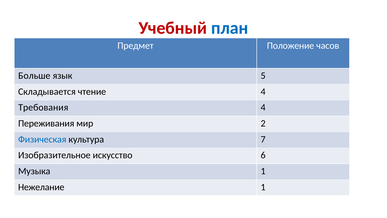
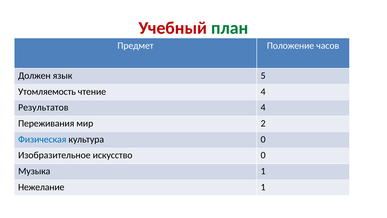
план colour: blue -> green
Больше: Больше -> Должен
Складывается: Складывается -> Утомляемость
Требования: Требования -> Результатов
культура 7: 7 -> 0
искусство 6: 6 -> 0
